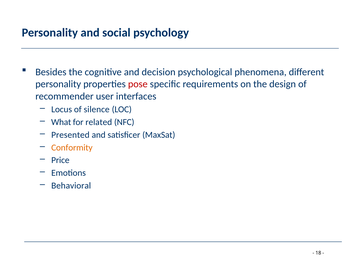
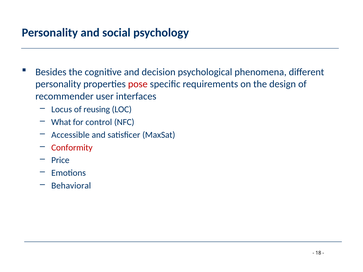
silence: silence -> reusing
related: related -> control
Presented: Presented -> Accessible
Conformity colour: orange -> red
